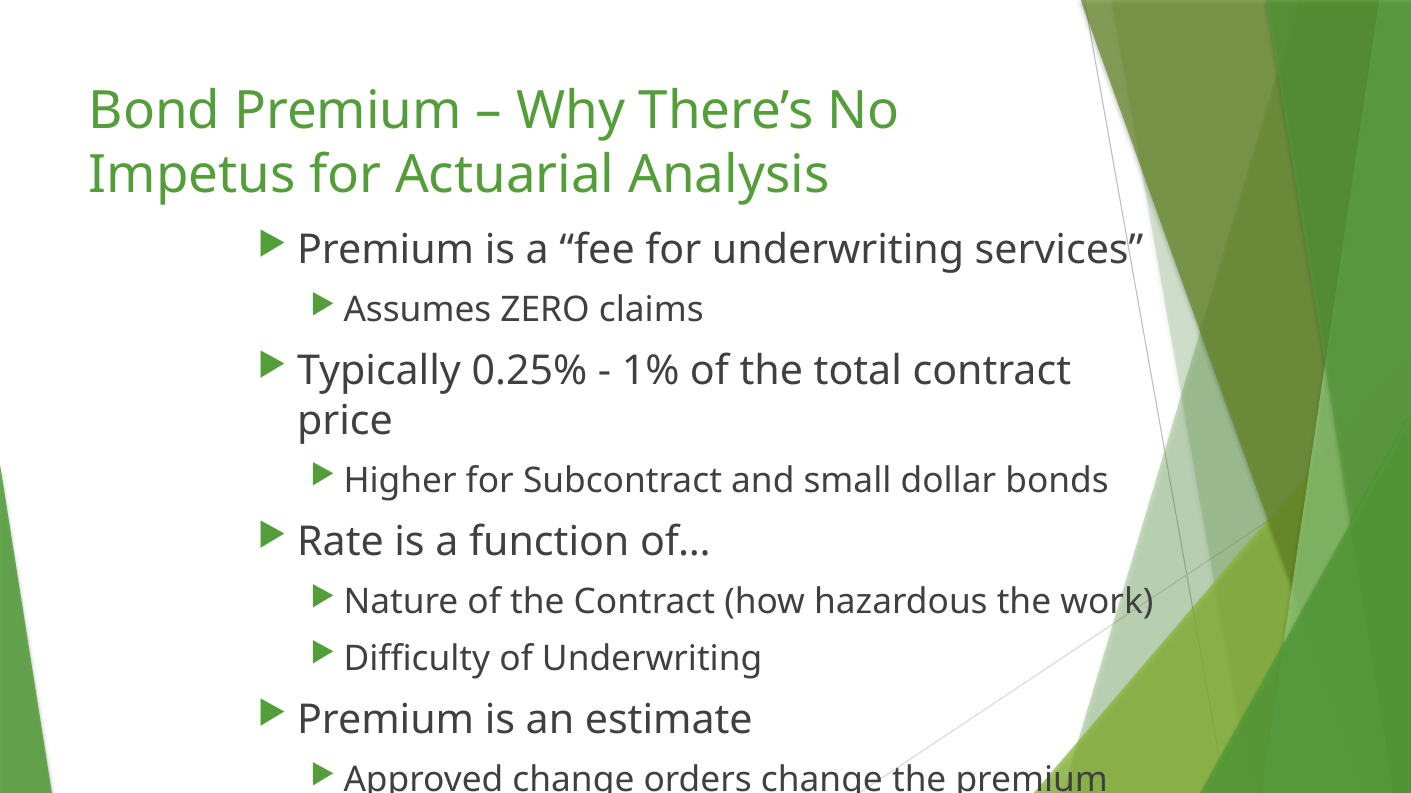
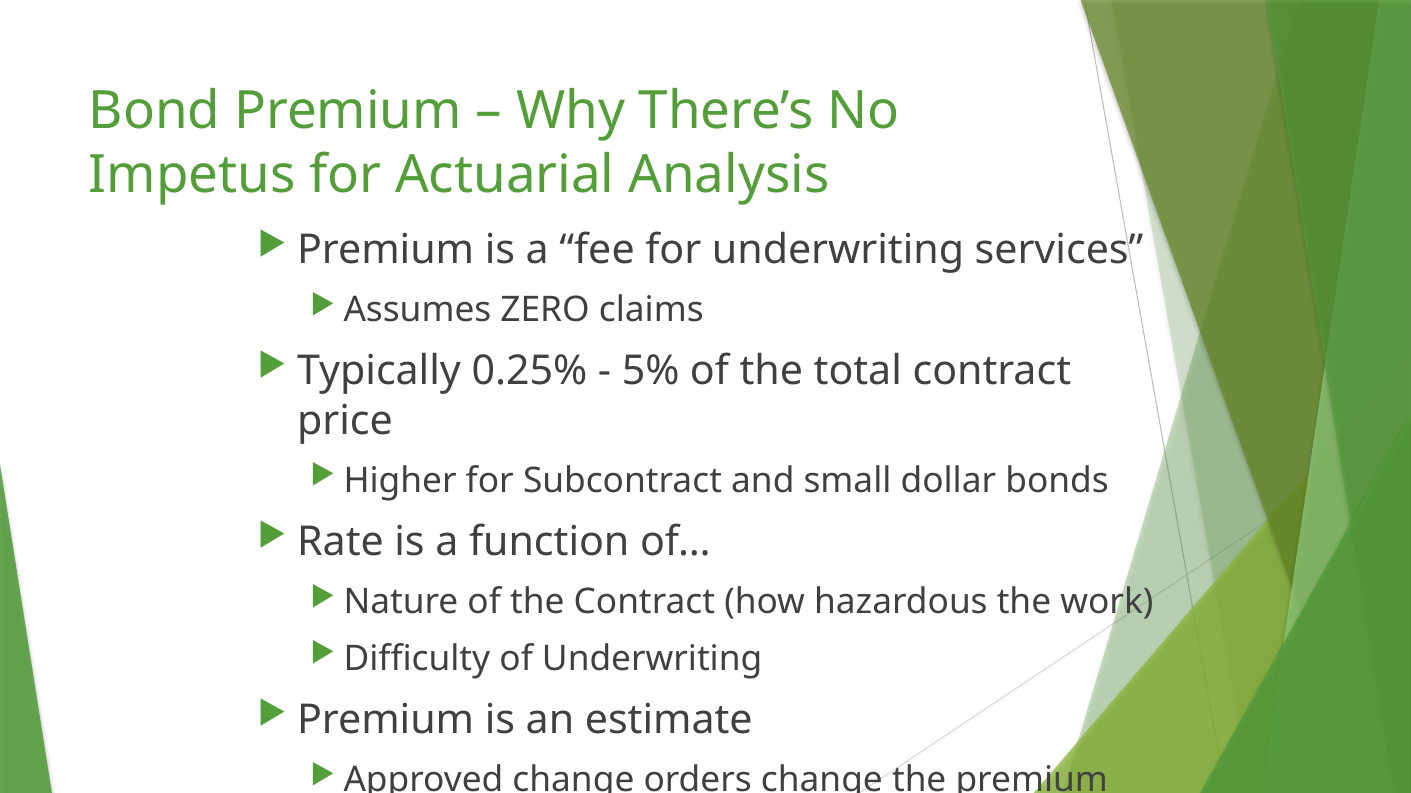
1%: 1% -> 5%
